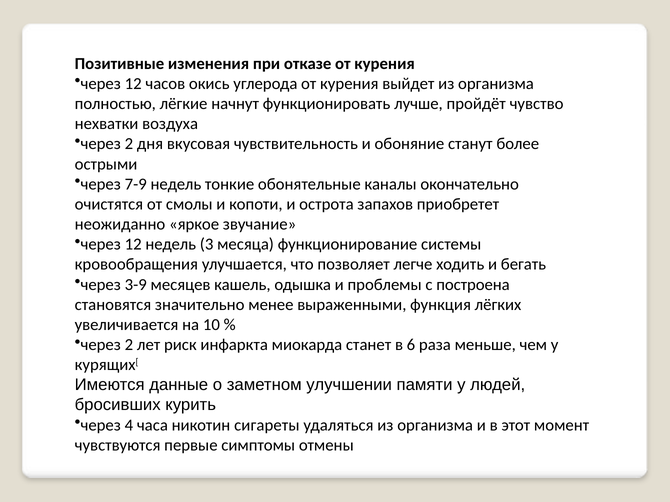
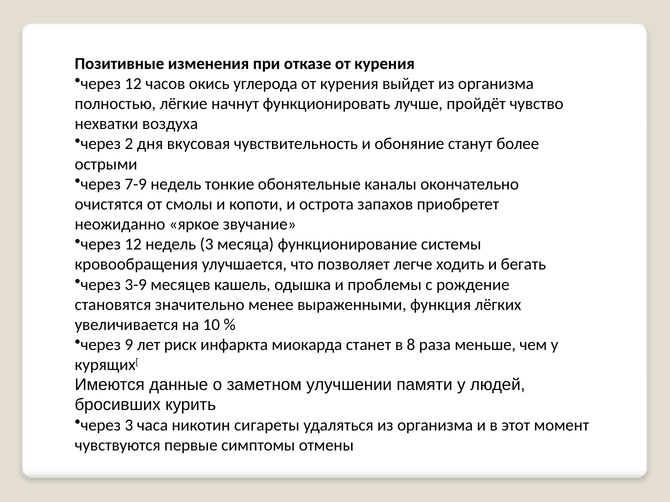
построена: построена -> рождение
2 at (129, 345): 2 -> 9
6: 6 -> 8
через 4: 4 -> 3
